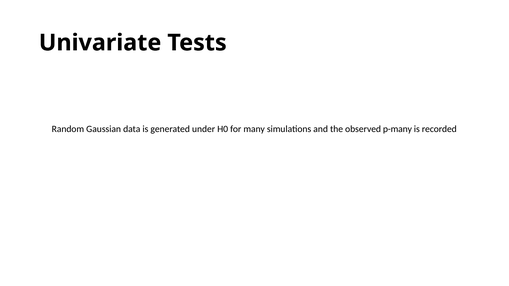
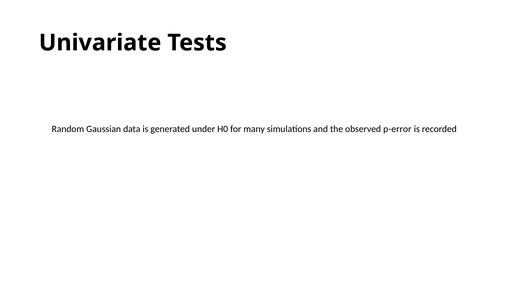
p-many: p-many -> p-error
